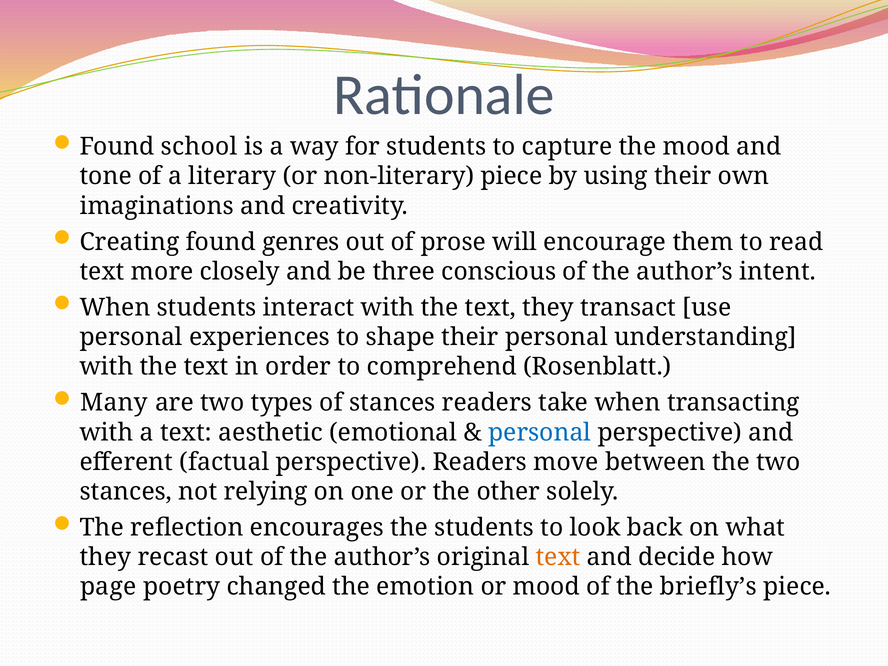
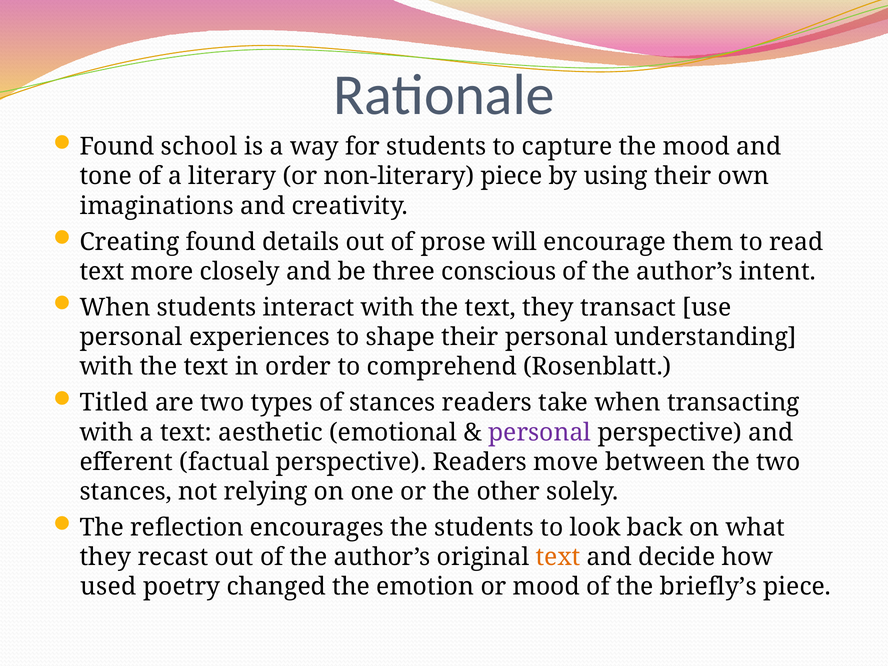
genres: genres -> details
Many: Many -> Titled
personal at (540, 432) colour: blue -> purple
page: page -> used
